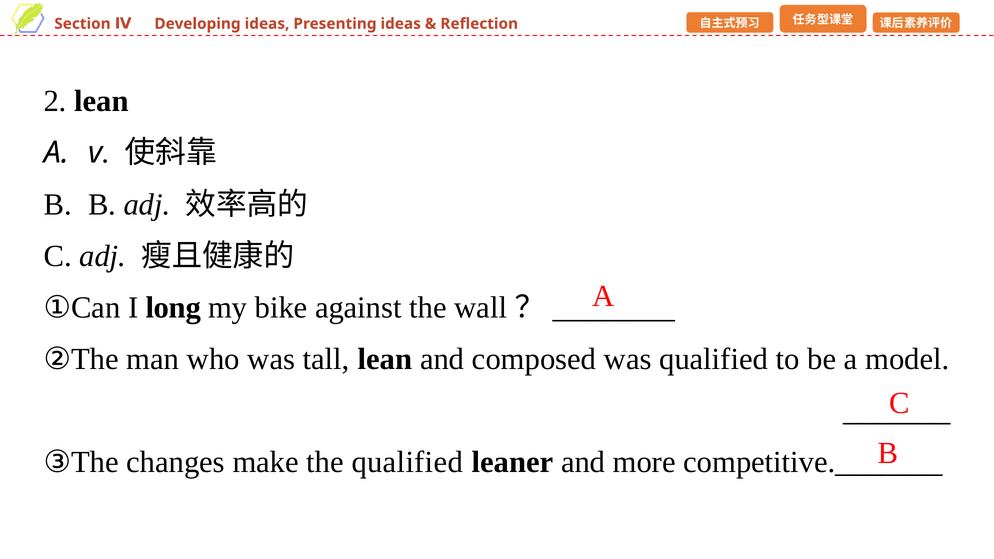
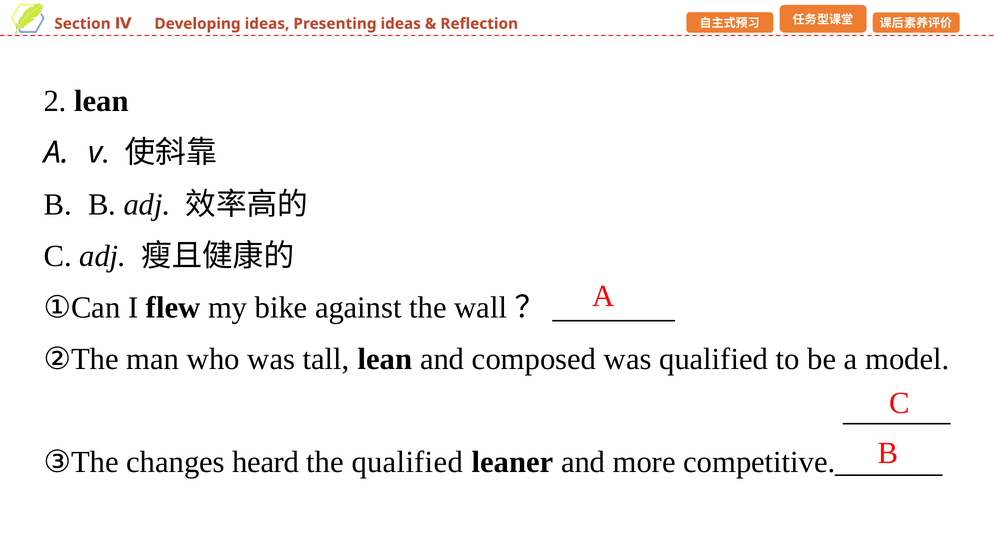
long: long -> flew
make: make -> heard
